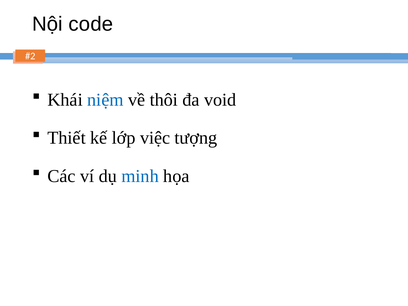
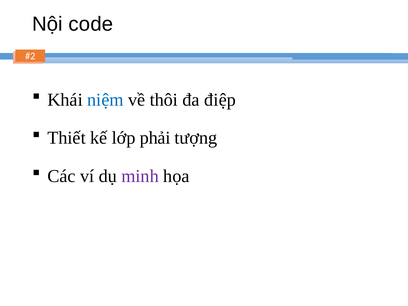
void: void -> điệp
việc: việc -> phải
minh colour: blue -> purple
